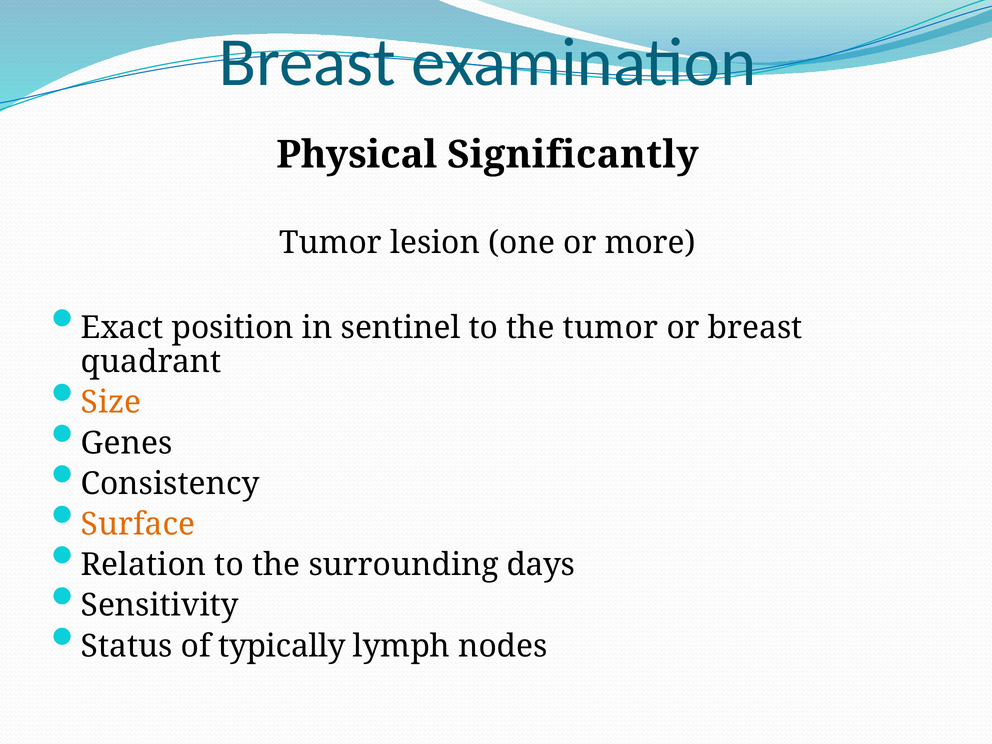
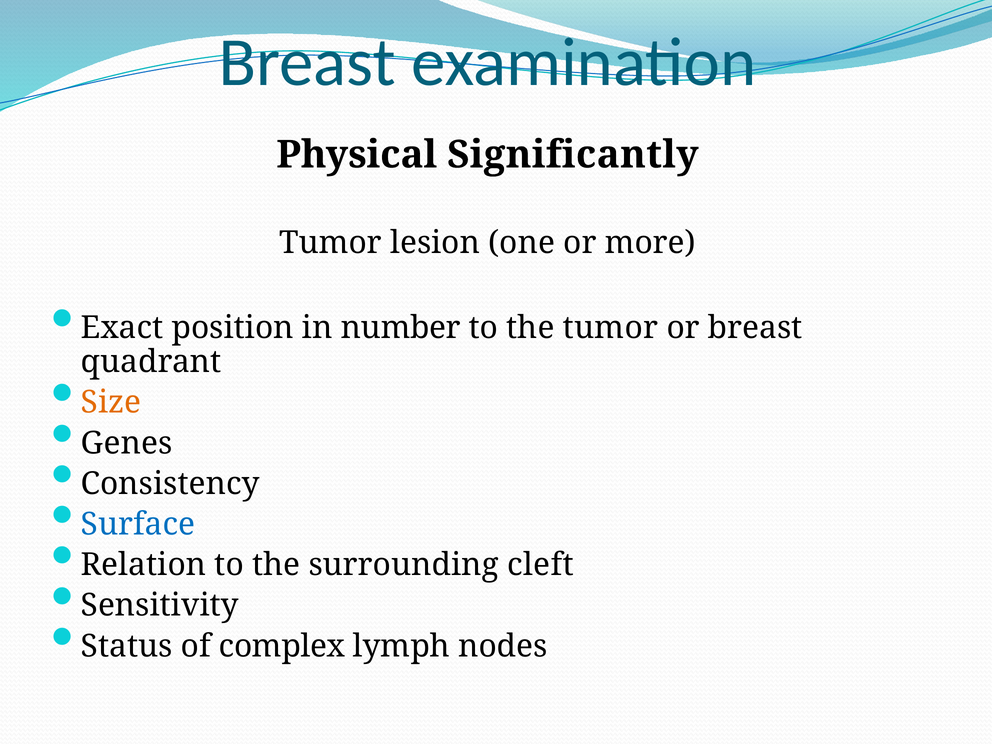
sentinel: sentinel -> number
Surface colour: orange -> blue
days: days -> cleft
typically: typically -> complex
